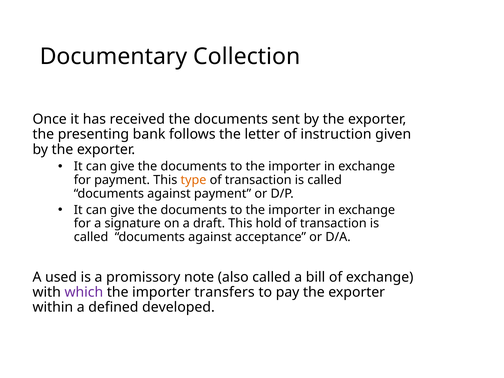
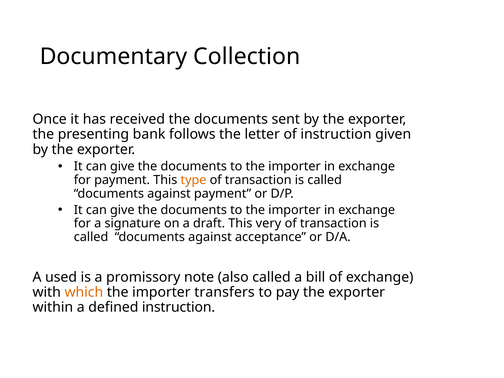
hold: hold -> very
which colour: purple -> orange
defined developed: developed -> instruction
